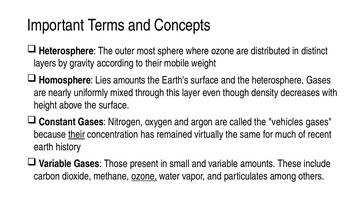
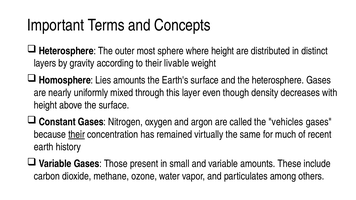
where ozone: ozone -> height
mobile: mobile -> livable
ozone at (144, 176) underline: present -> none
